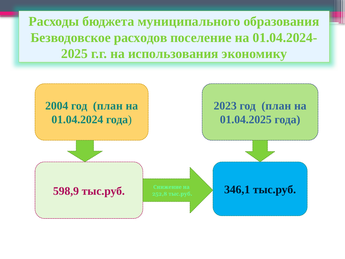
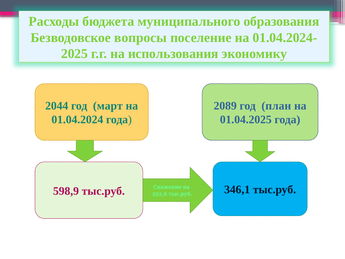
расходов: расходов -> вопросы
2004: 2004 -> 2044
план at (108, 106): план -> март
2023: 2023 -> 2089
